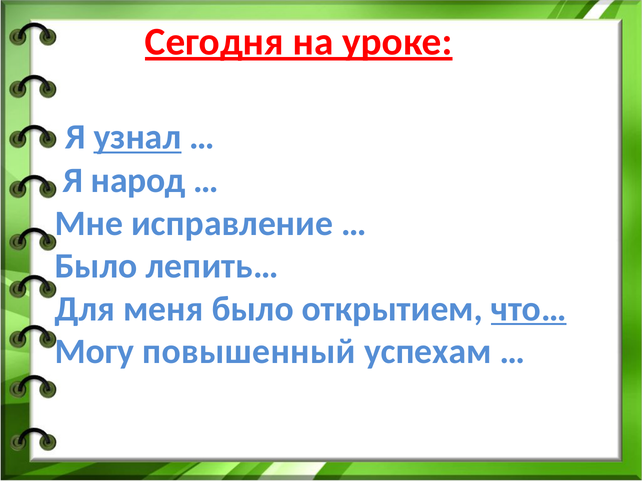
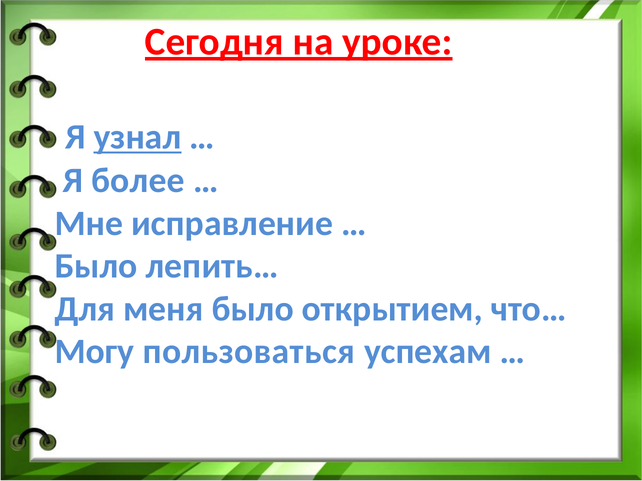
народ: народ -> более
что… underline: present -> none
повышенный: повышенный -> пользоваться
